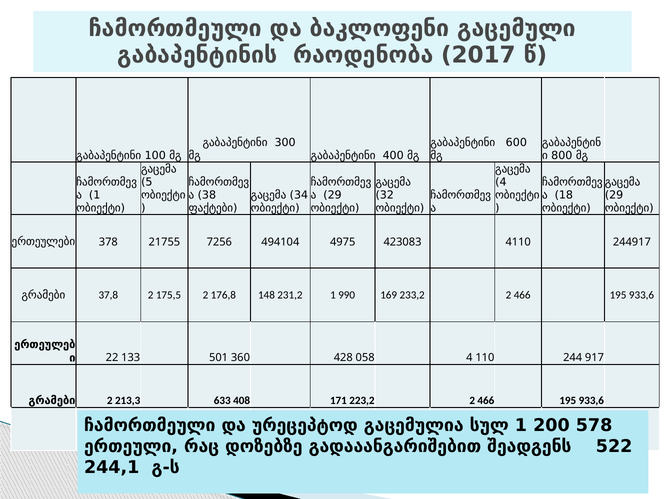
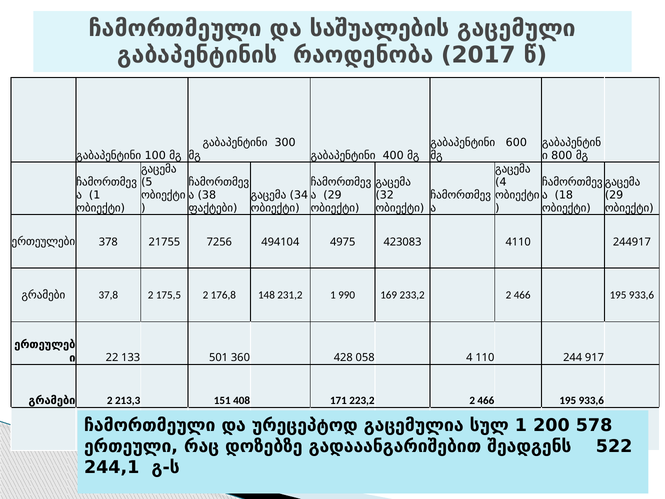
ბაკლოფენი: ბაკლოფენი -> საშუალების
633: 633 -> 151
